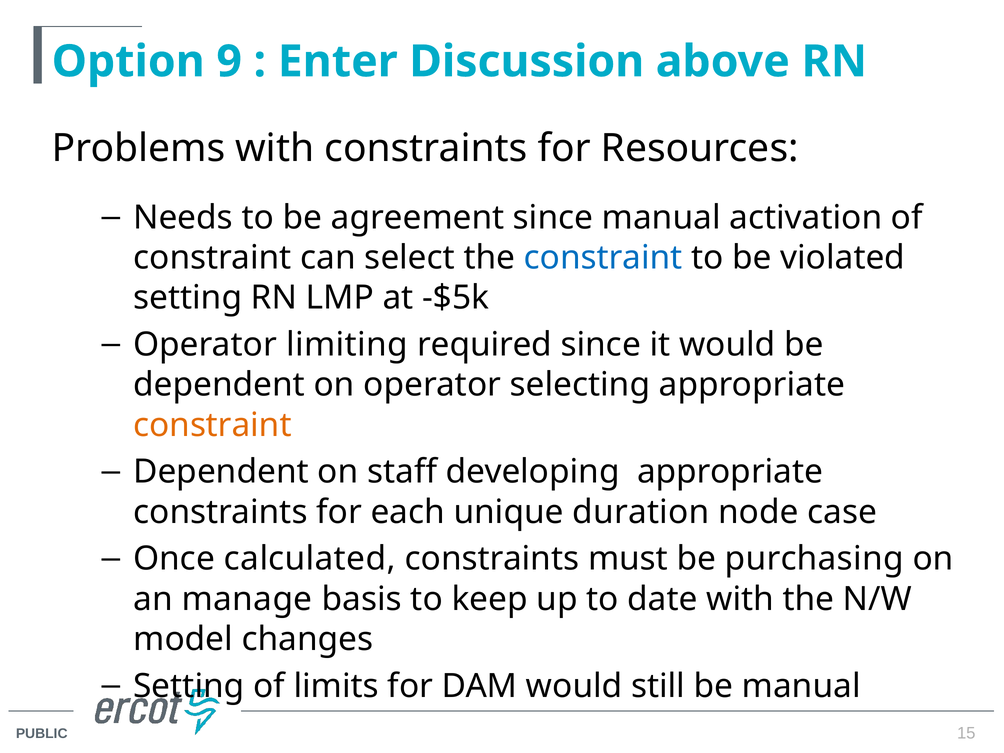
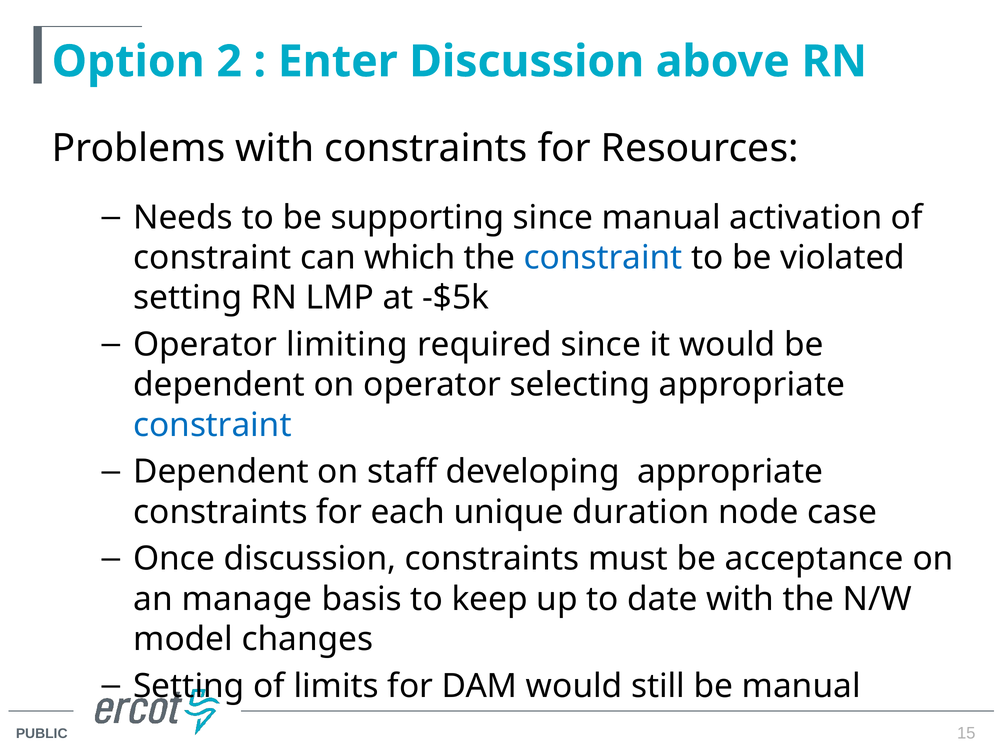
9: 9 -> 2
agreement: agreement -> supporting
select: select -> which
constraint at (212, 425) colour: orange -> blue
Once calculated: calculated -> discussion
purchasing: purchasing -> acceptance
